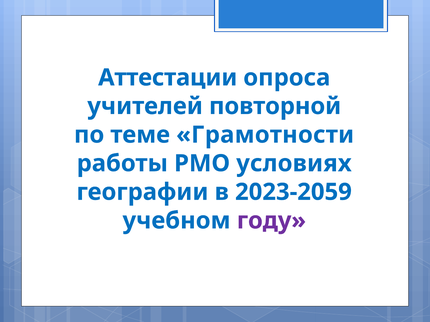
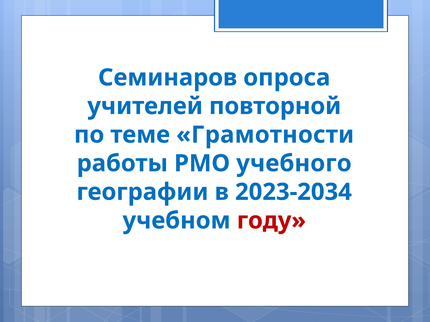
Аттестации: Аттестации -> Семинаров
условиях: условиях -> учебного
2023-2059: 2023-2059 -> 2023-2034
году colour: purple -> red
